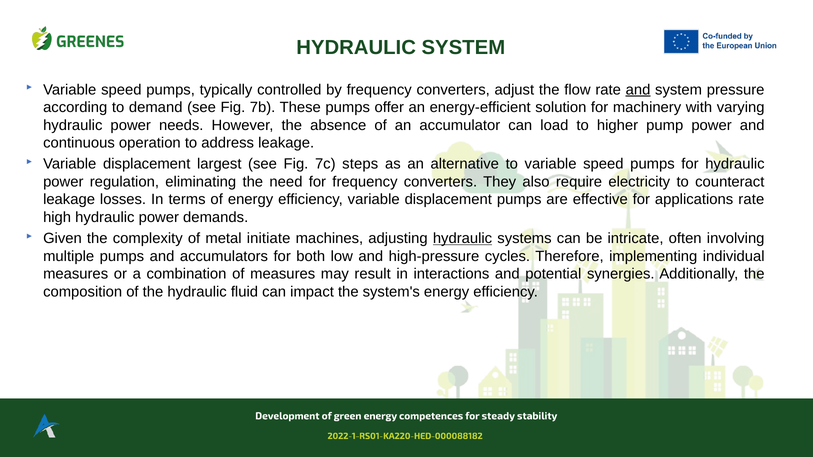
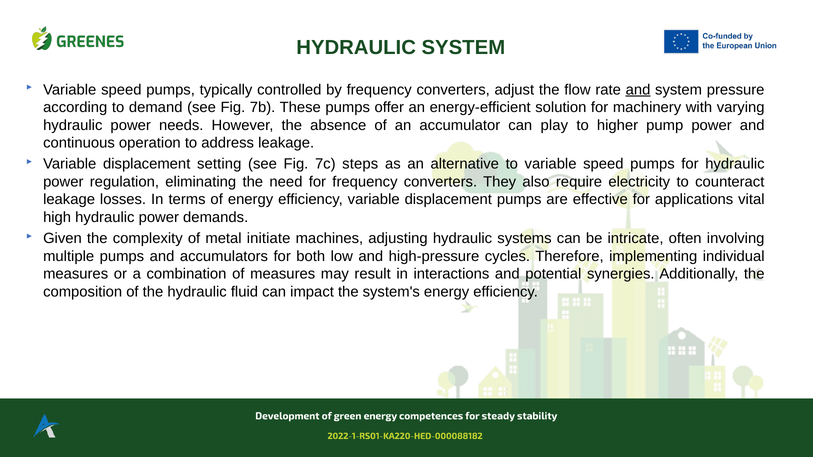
load: load -> play
largest: largest -> setting
applications rate: rate -> vital
hydraulic at (463, 239) underline: present -> none
